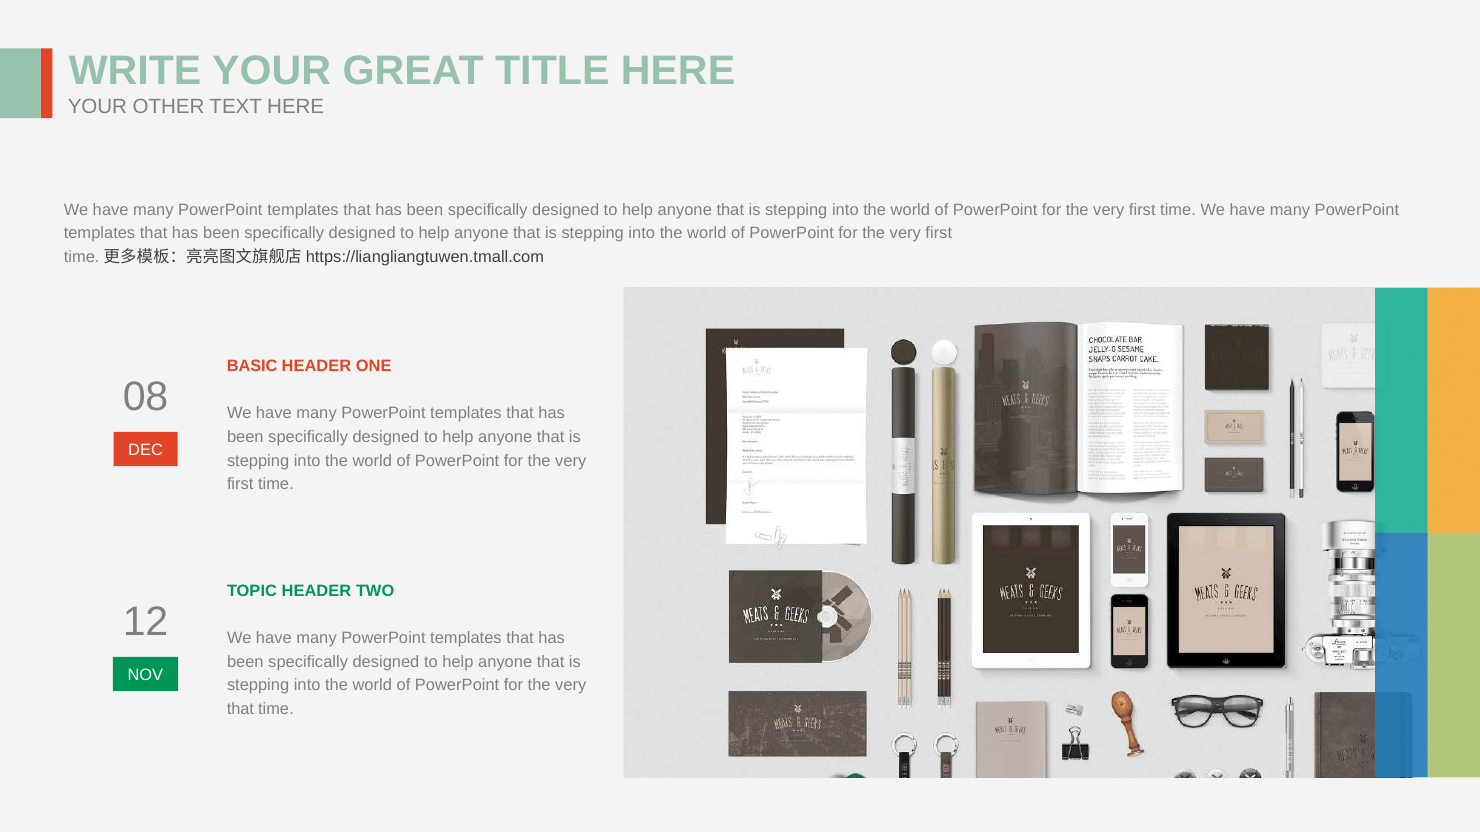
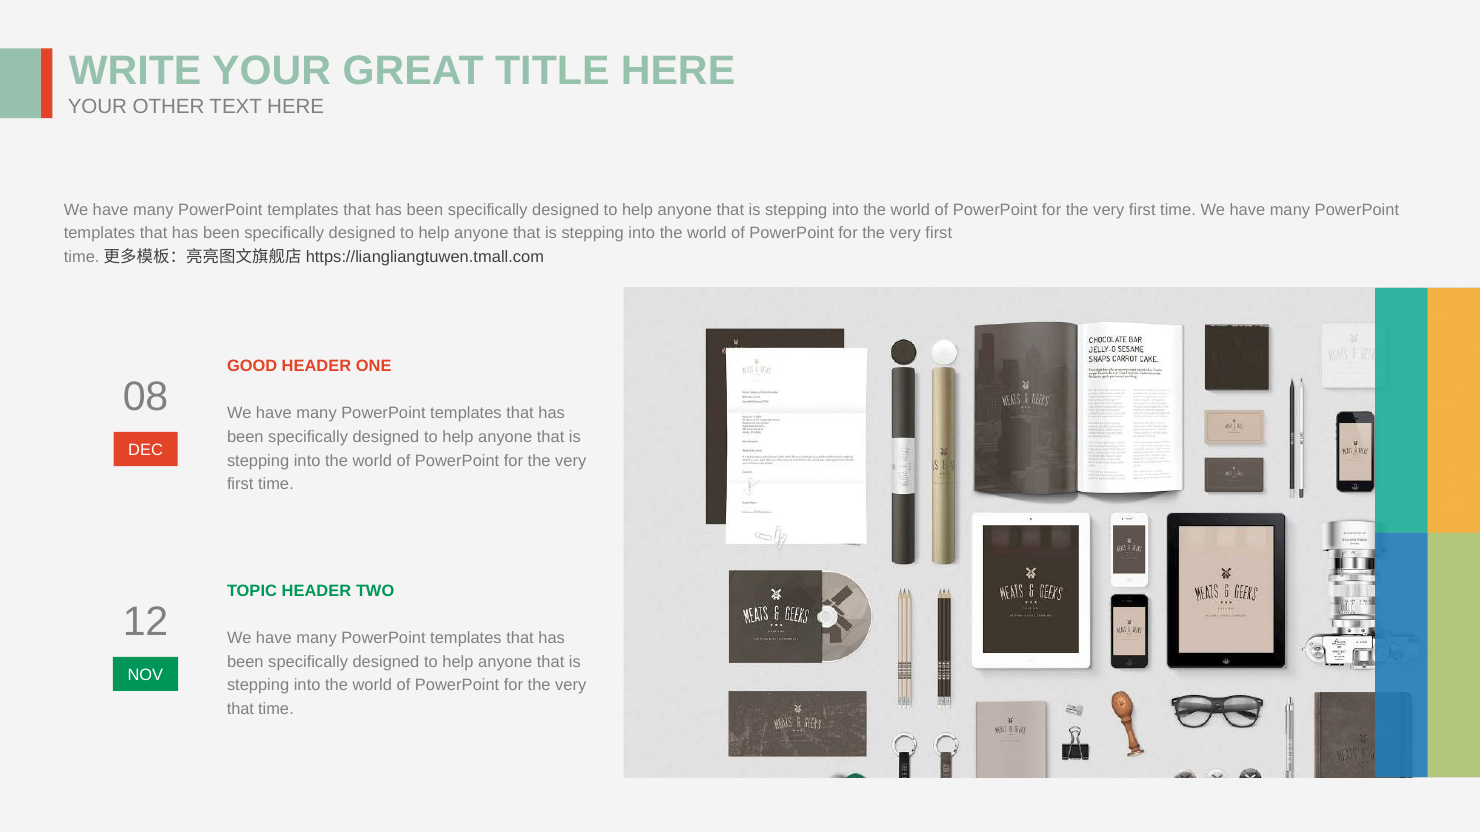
BASIC: BASIC -> GOOD
